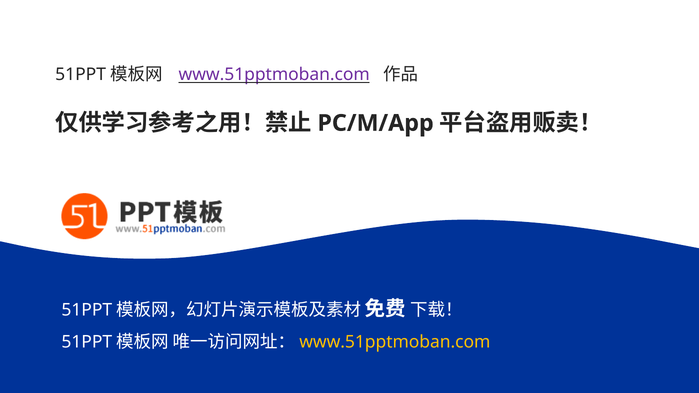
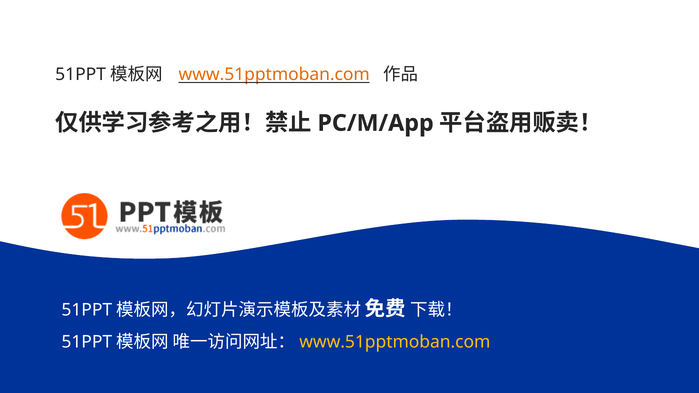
www.51pptmoban.com at (274, 74) colour: purple -> orange
